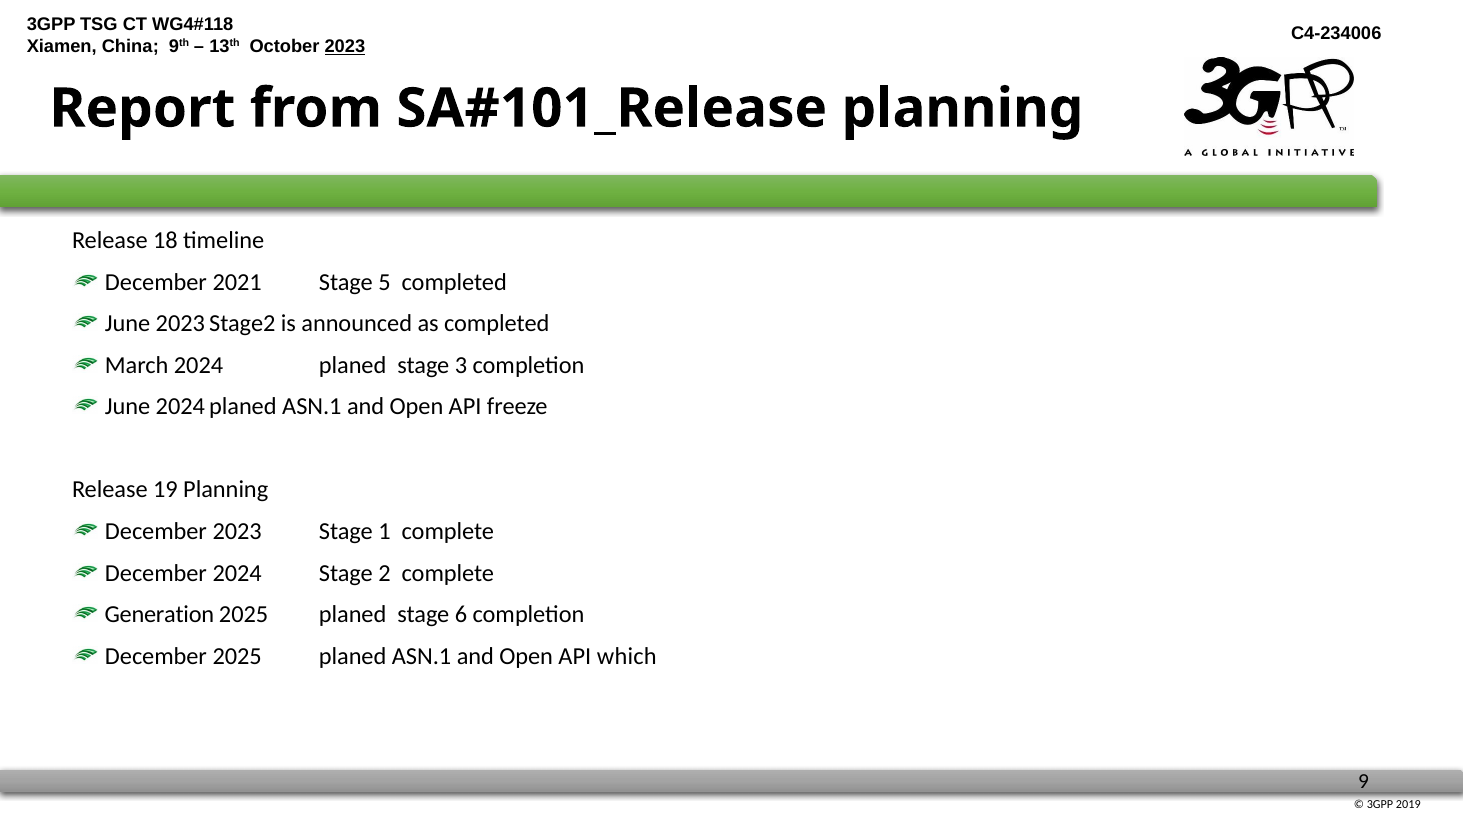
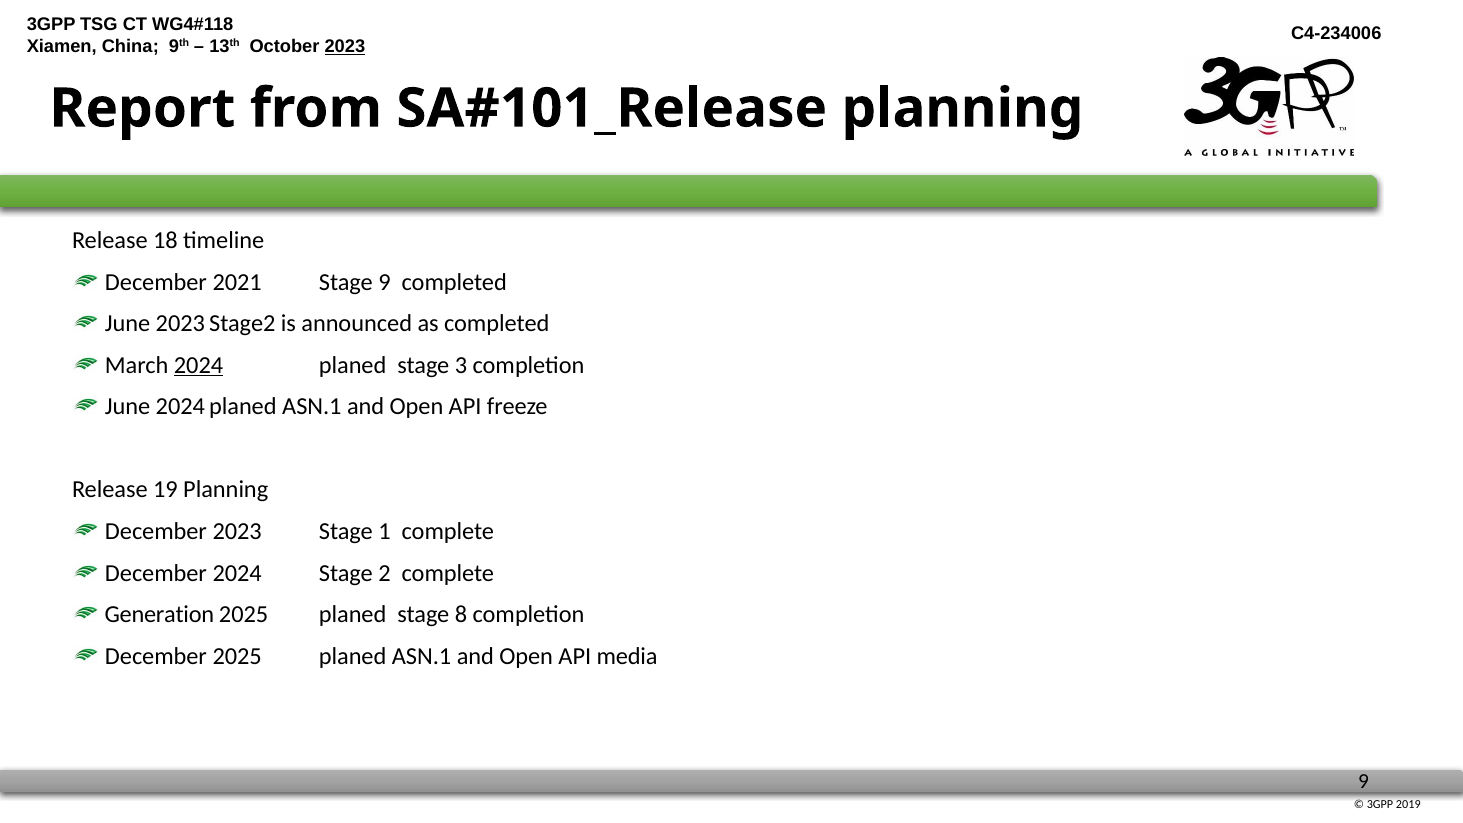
Stage 5: 5 -> 9
2024 at (199, 365) underline: none -> present
6: 6 -> 8
which: which -> media
